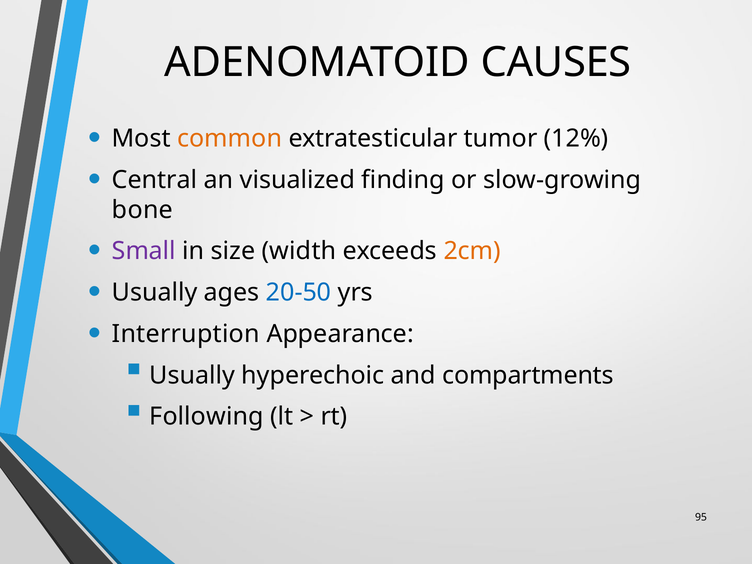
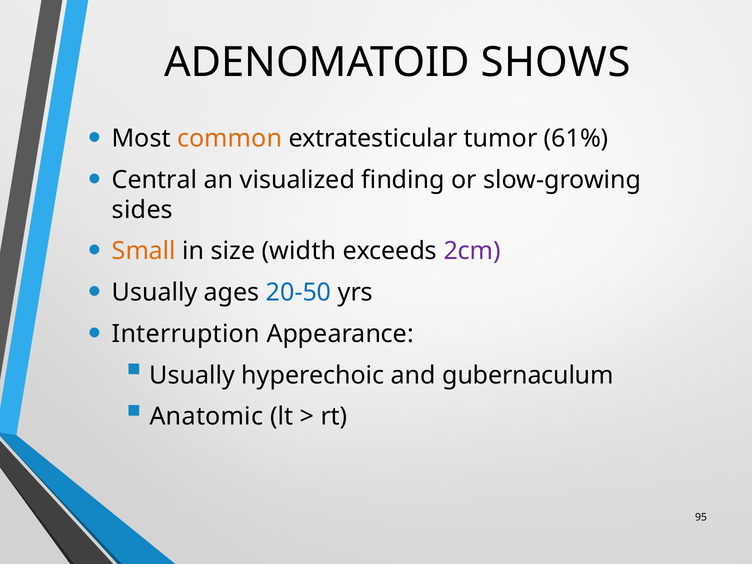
CAUSES: CAUSES -> SHOWS
12%: 12% -> 61%
bone: bone -> sides
Small colour: purple -> orange
2cm colour: orange -> purple
compartments: compartments -> gubernaculum
Following: Following -> Anatomic
